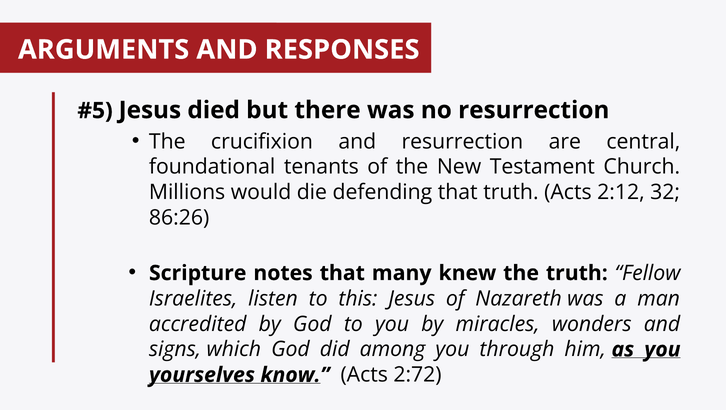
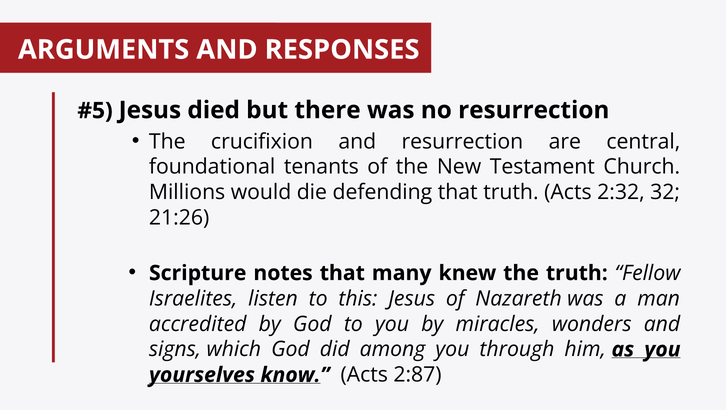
2:12: 2:12 -> 2:32
86:26: 86:26 -> 21:26
2:72: 2:72 -> 2:87
